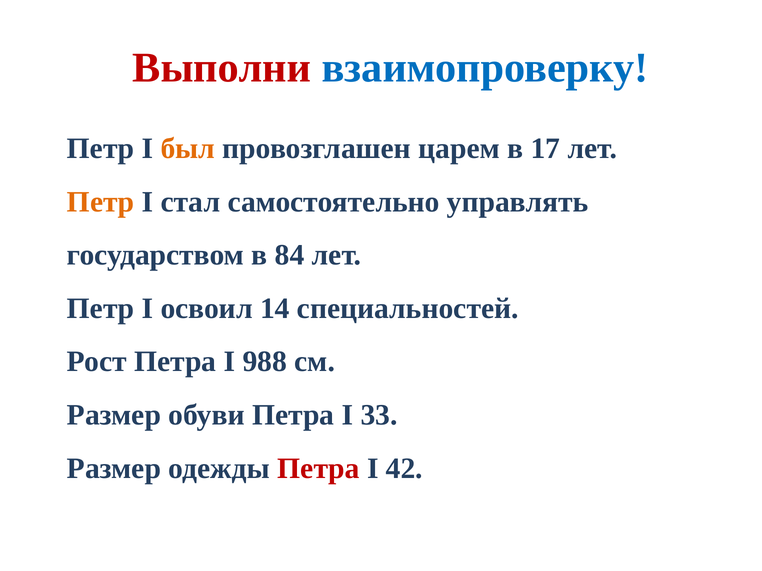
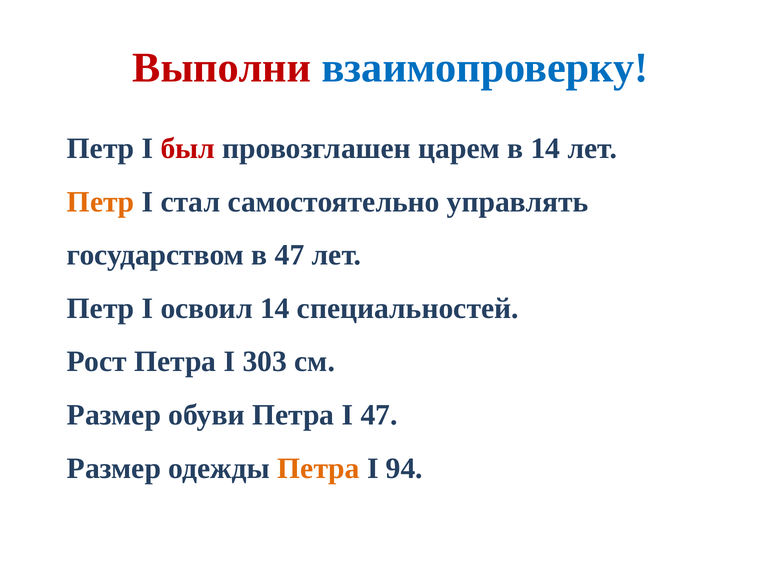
был colour: orange -> red
в 17: 17 -> 14
в 84: 84 -> 47
988: 988 -> 303
I 33: 33 -> 47
Петра at (318, 469) colour: red -> orange
42: 42 -> 94
